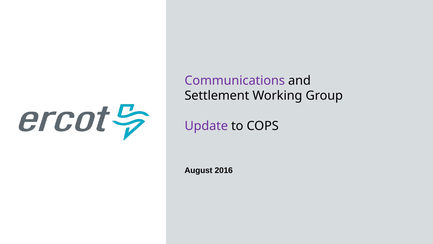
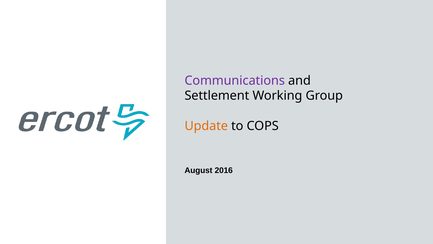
Update colour: purple -> orange
